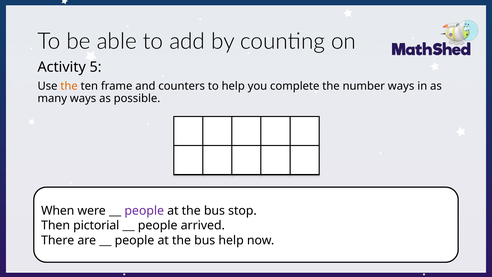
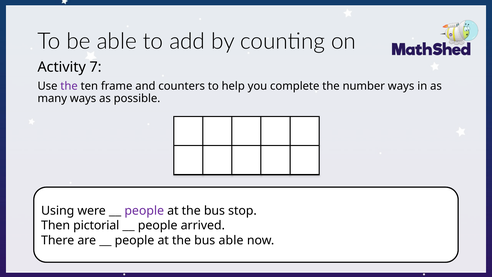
5: 5 -> 7
the at (69, 86) colour: orange -> purple
When: When -> Using
bus help: help -> able
